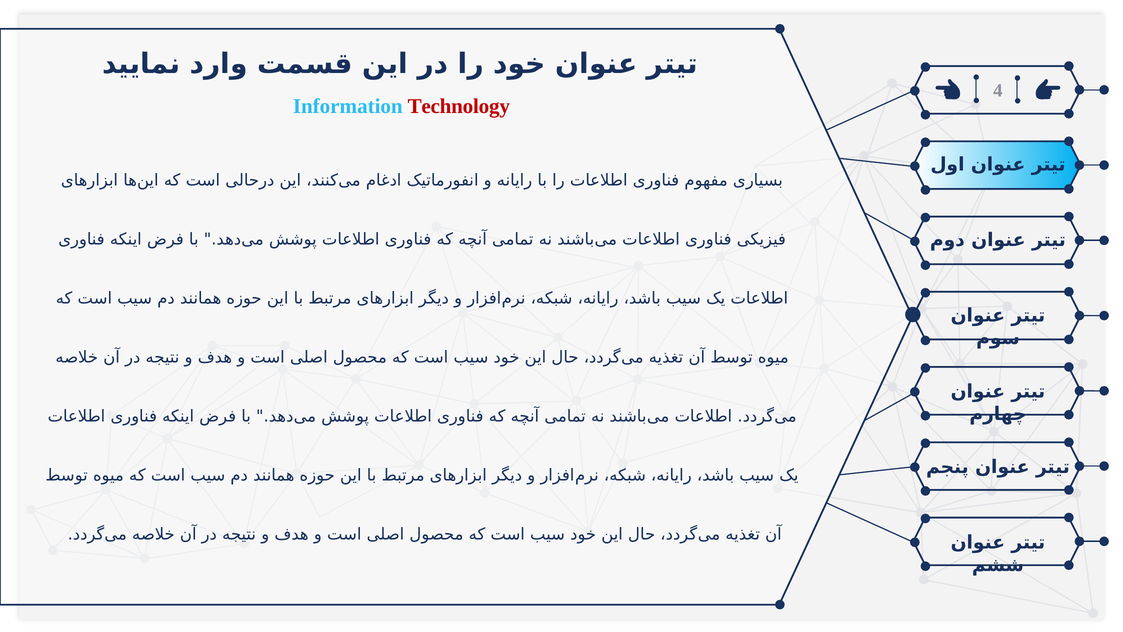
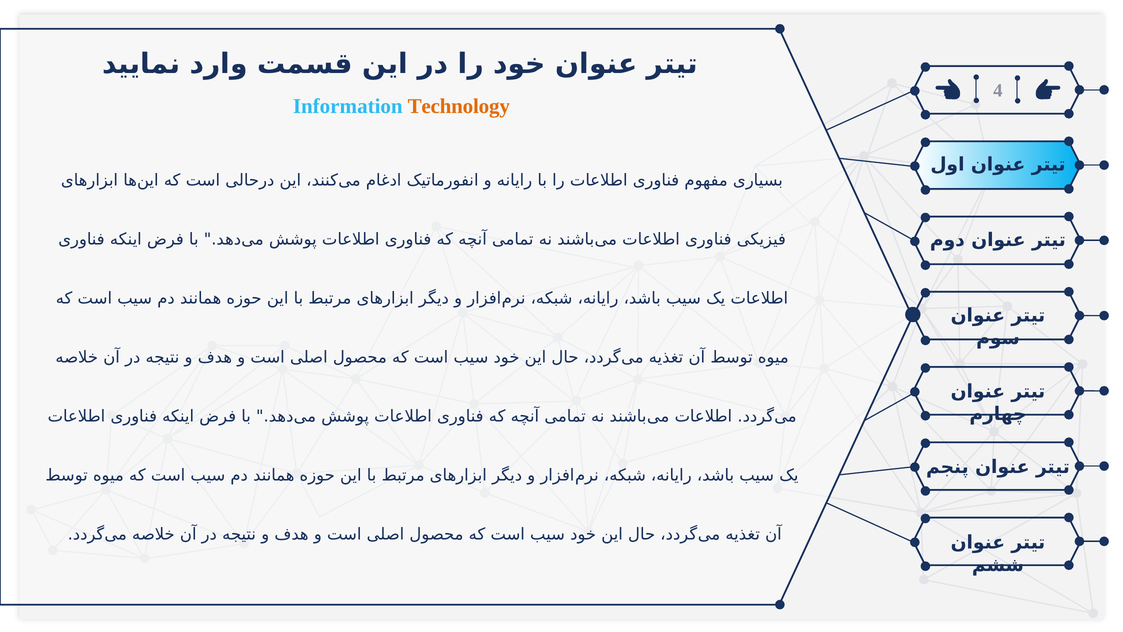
Technology colour: red -> orange
